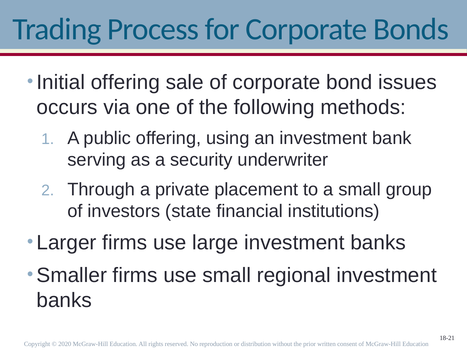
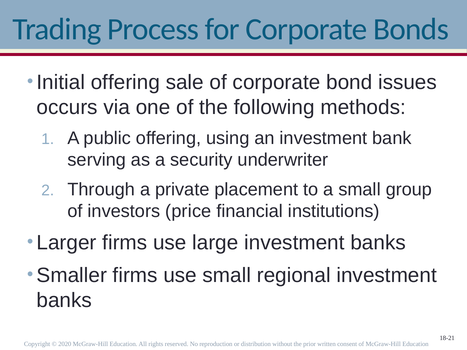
state: state -> price
